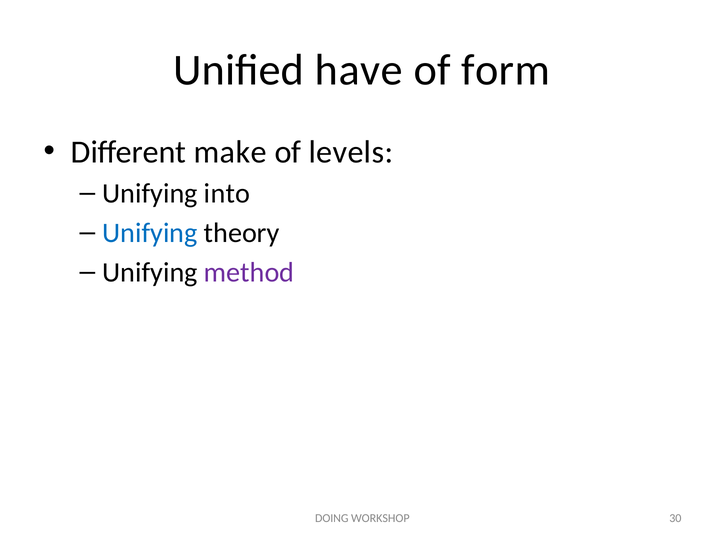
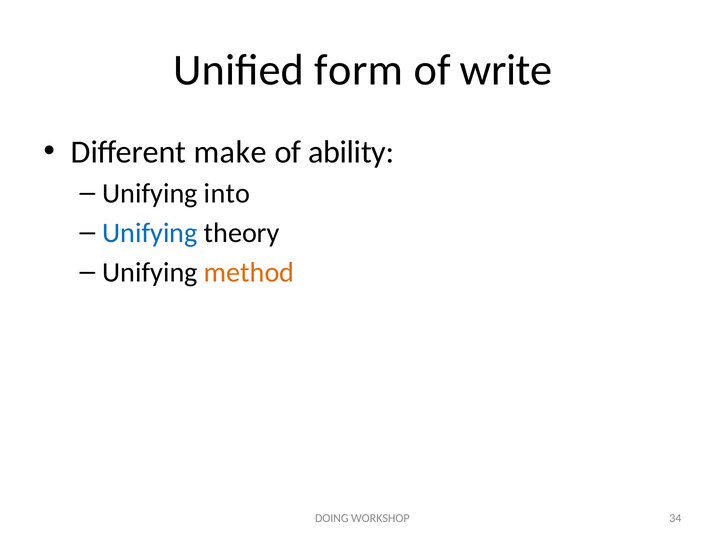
have: have -> form
form: form -> write
levels: levels -> ability
method colour: purple -> orange
30: 30 -> 34
